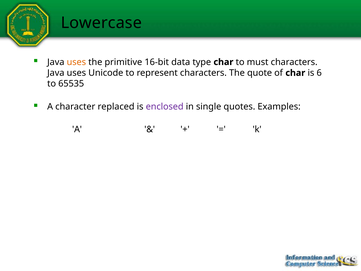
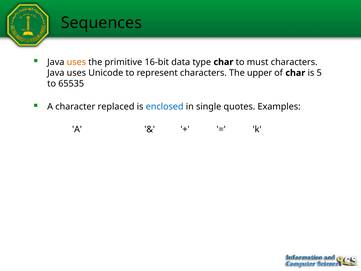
Lowercase: Lowercase -> Sequences
quote: quote -> upper
6: 6 -> 5
enclosed colour: purple -> blue
